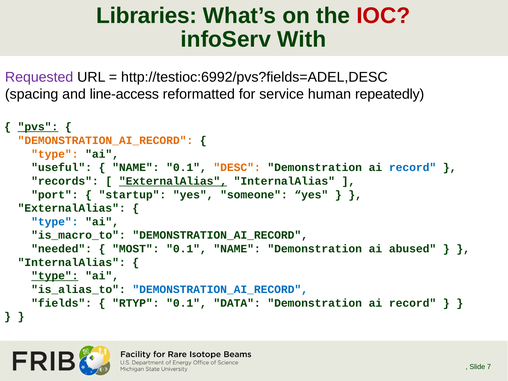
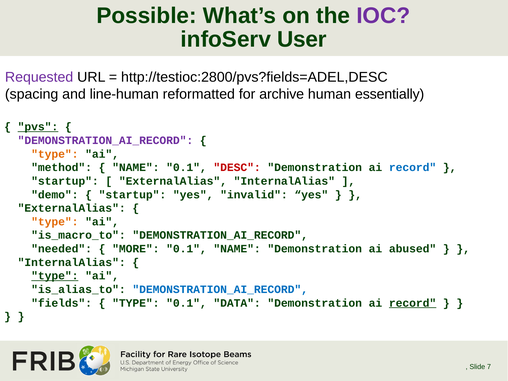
Libraries: Libraries -> Possible
IOC colour: red -> purple
With: With -> User
http://testioc:6992/pvs?fields=ADEL,DESC: http://testioc:6992/pvs?fields=ADEL,DESC -> http://testioc:2800/pvs?fields=ADEL,DESC
line-access: line-access -> line-human
service: service -> archive
repeatedly: repeatedly -> essentially
DEMONSTRATION_AI_RECORD at (105, 140) colour: orange -> purple
useful: useful -> method
DESC colour: orange -> red
records at (65, 181): records -> startup
ExternalAlias at (173, 181) underline: present -> none
port: port -> demo
someone: someone -> invalid
type at (55, 222) colour: blue -> orange
MOST: MOST -> MORE
RTYP at (136, 303): RTYP -> TYPE
record at (413, 303) underline: none -> present
